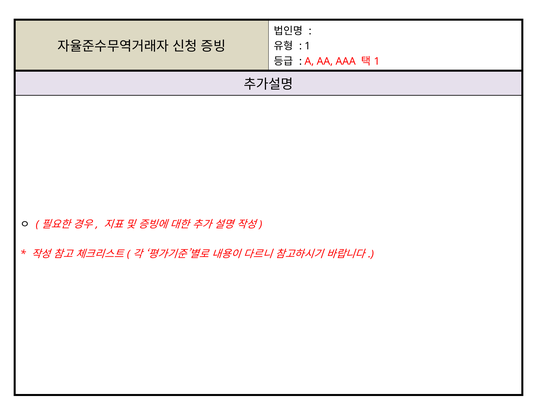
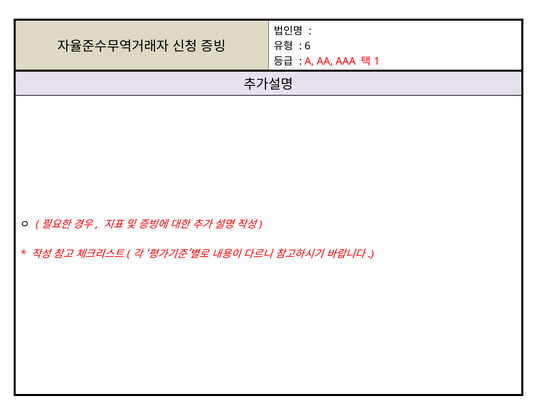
1 at (308, 46): 1 -> 6
